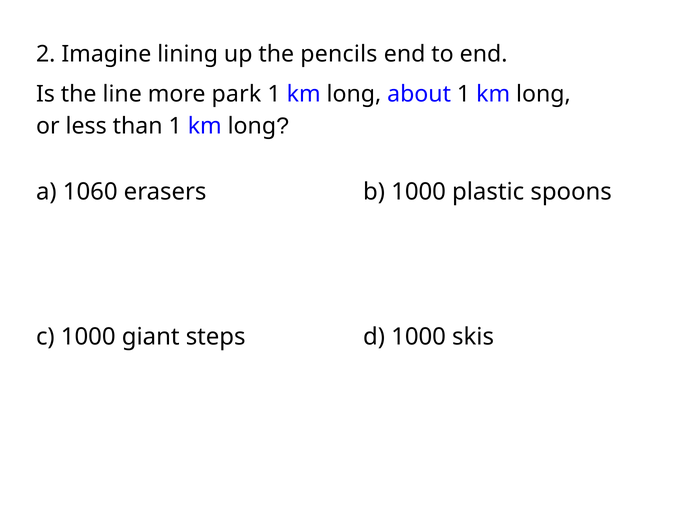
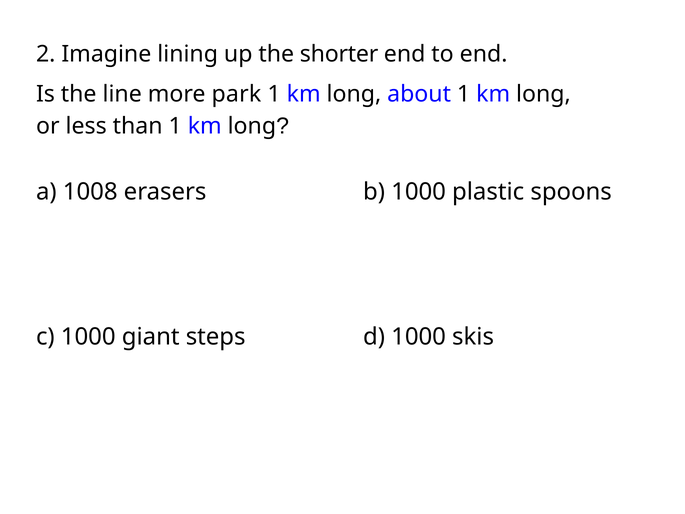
pencils: pencils -> shorter
1060: 1060 -> 1008
